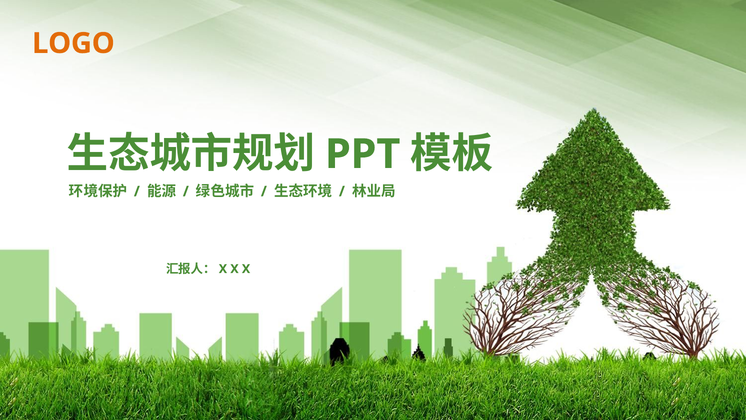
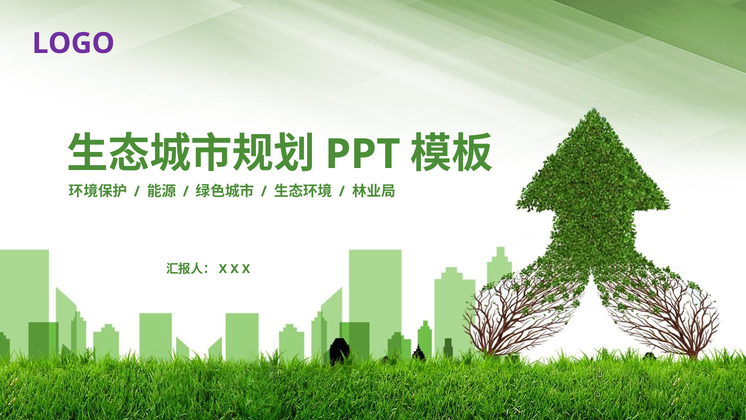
LOGO colour: orange -> purple
